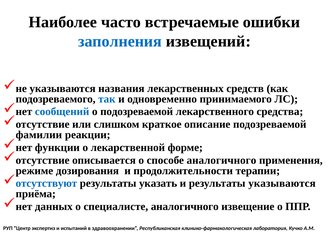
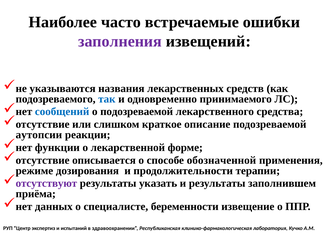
заполнения colour: blue -> purple
фамилии: фамилии -> аутопсии
способе аналогичного: аналогичного -> обозначенной
отсутствуют colour: blue -> purple
результаты указываются: указываются -> заполнившем
специалисте аналогичного: аналогичного -> беременности
